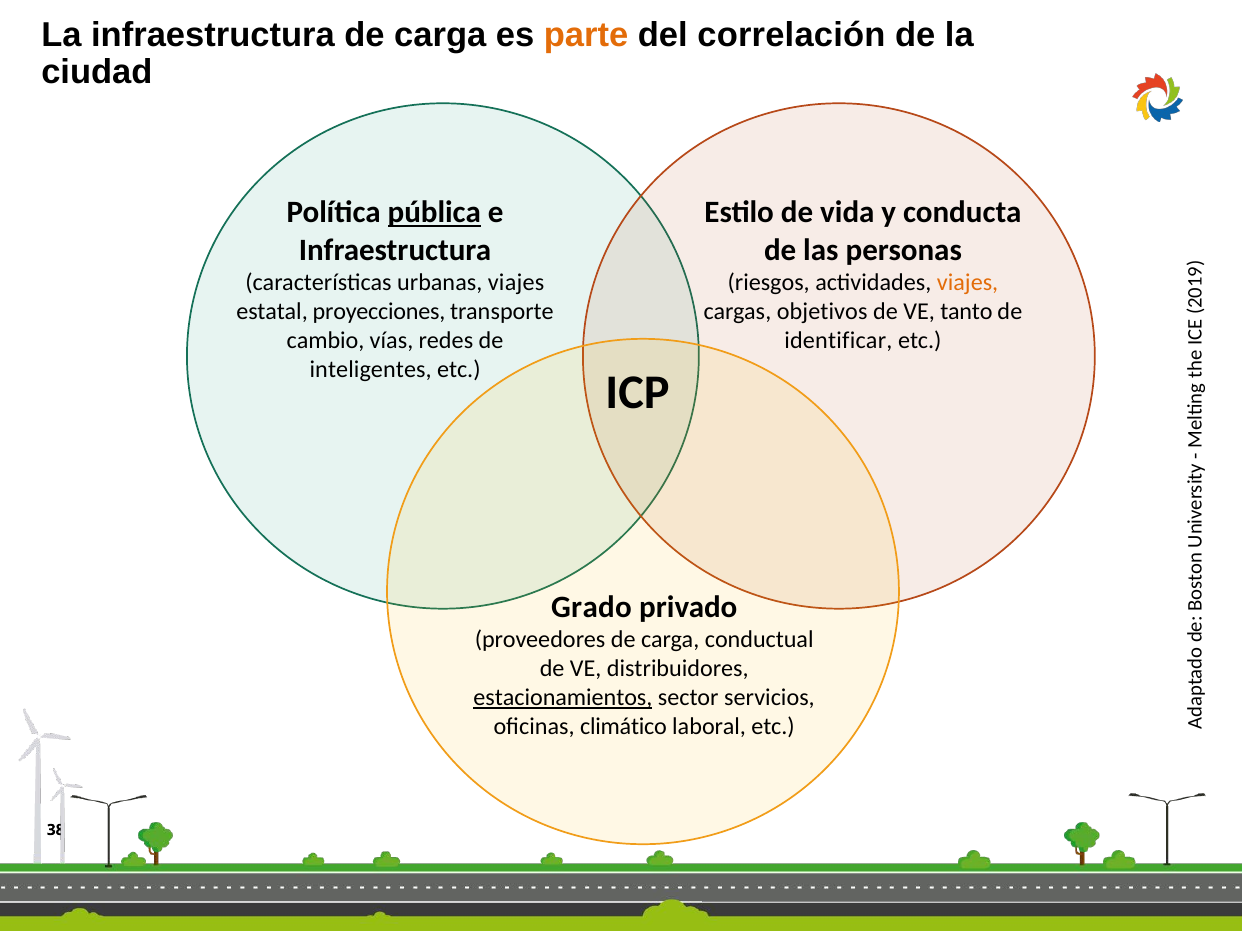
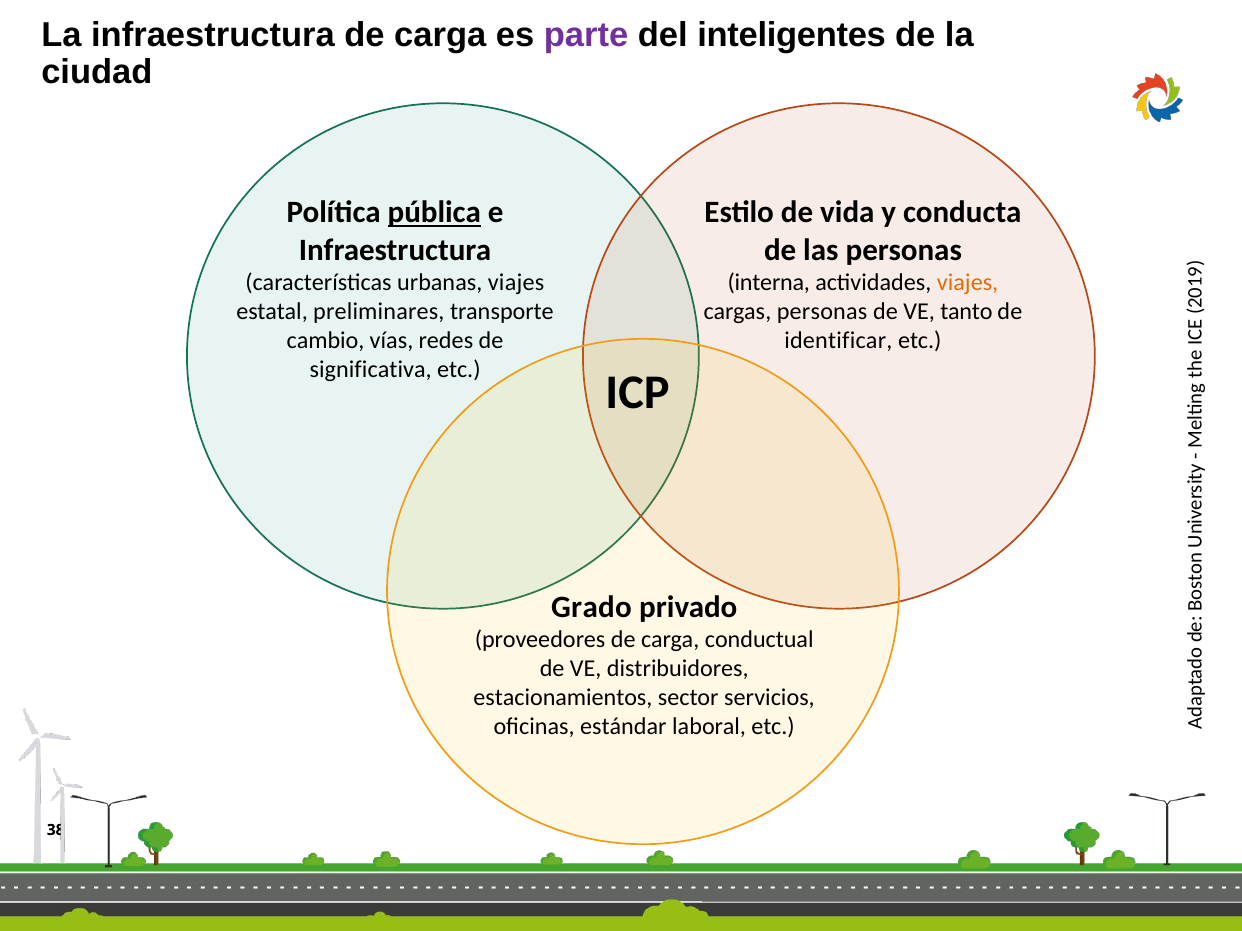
parte colour: orange -> purple
correlación: correlación -> inteligentes
riesgos: riesgos -> interna
proyecciones: proyecciones -> preliminares
cargas objetivos: objetivos -> personas
inteligentes: inteligentes -> significativa
estacionamientos underline: present -> none
climático: climático -> estándar
